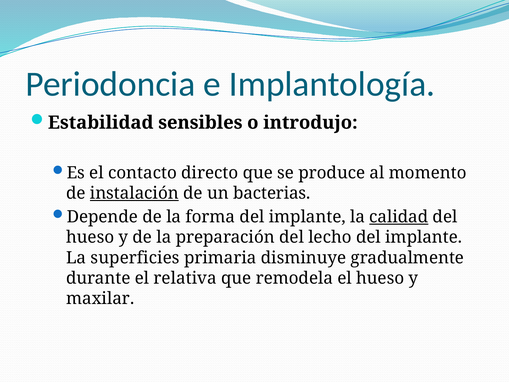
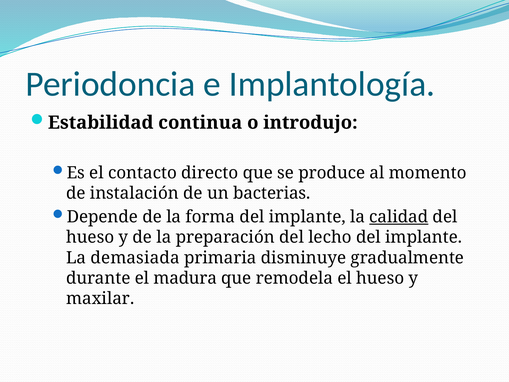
sensibles: sensibles -> continua
instalación underline: present -> none
superficies: superficies -> demasiada
relativa: relativa -> madura
